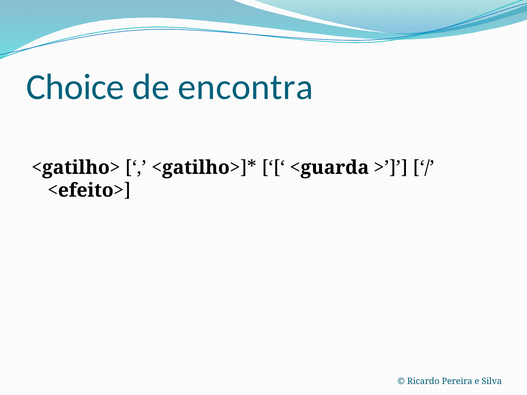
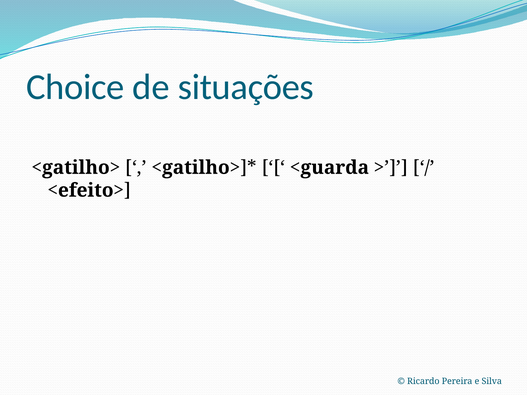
encontra: encontra -> situações
